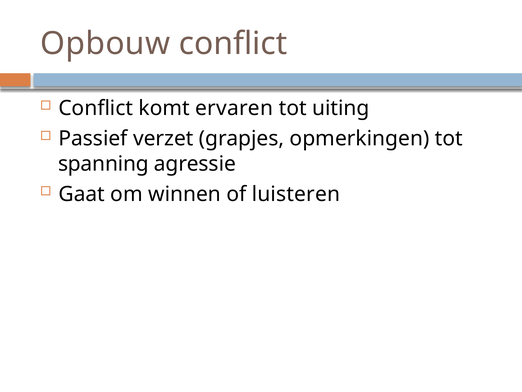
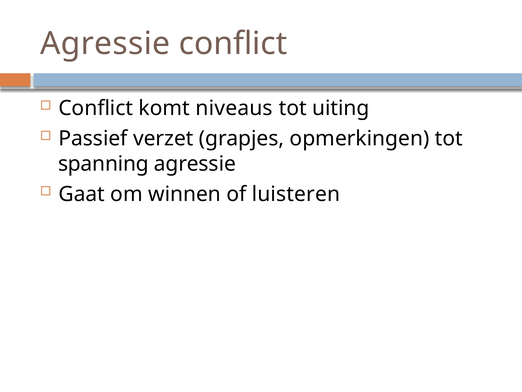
Opbouw at (105, 44): Opbouw -> Agressie
ervaren: ervaren -> niveaus
